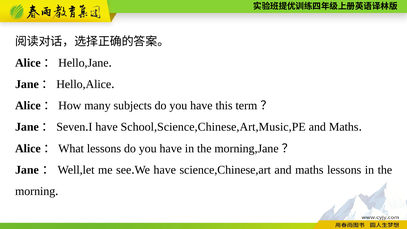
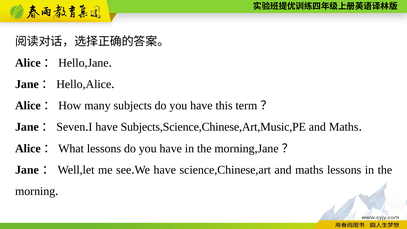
School,Science,Chinese,Art,Music,PE: School,Science,Chinese,Art,Music,PE -> Subjects,Science,Chinese,Art,Music,PE
